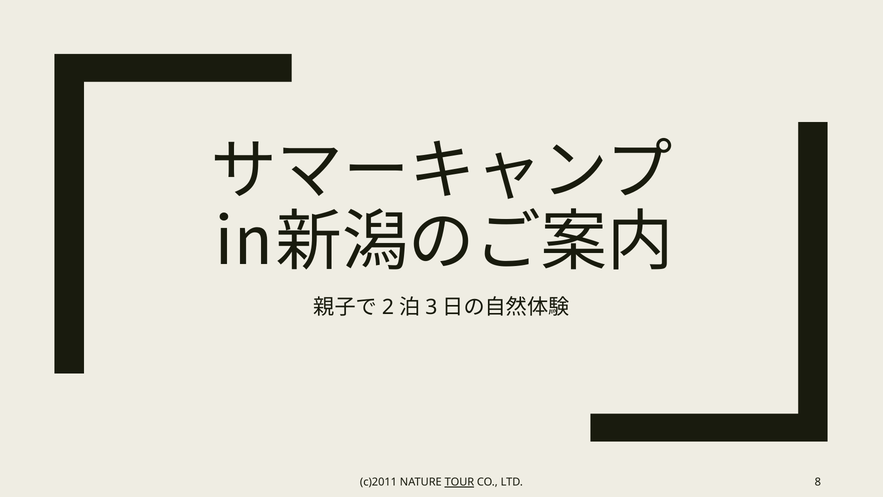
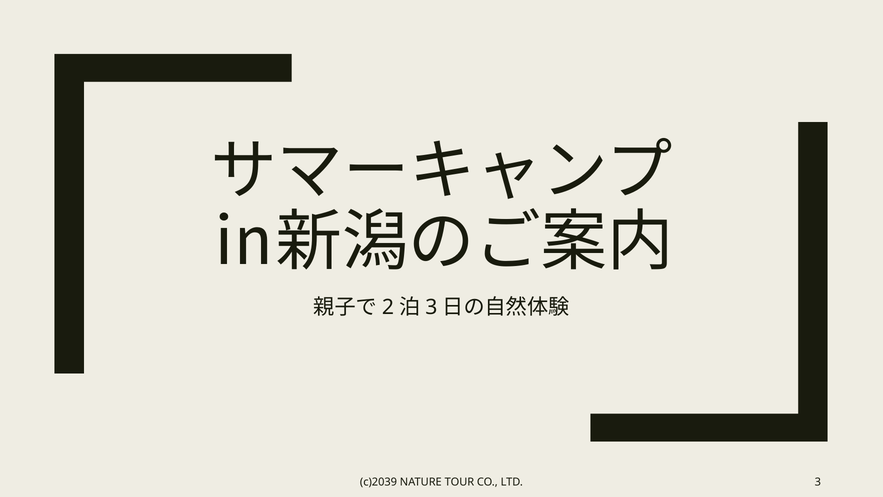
c)2011: c)2011 -> c)2039
TOUR underline: present -> none
LTD 8: 8 -> 3
